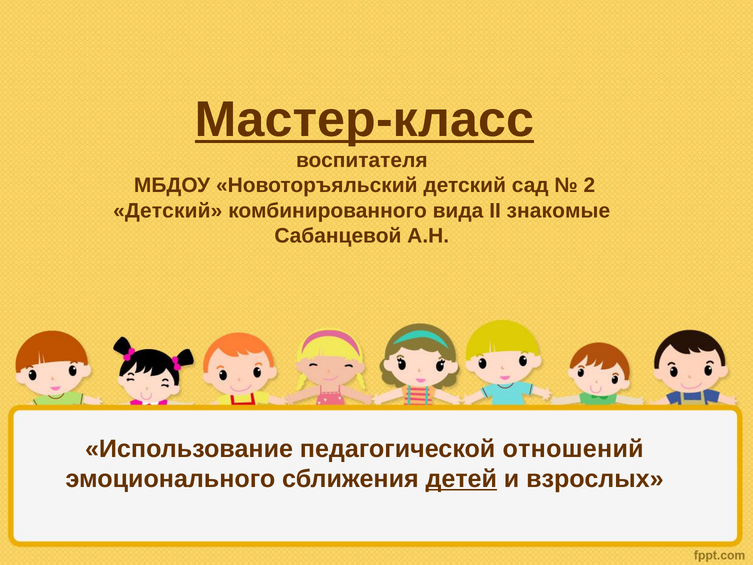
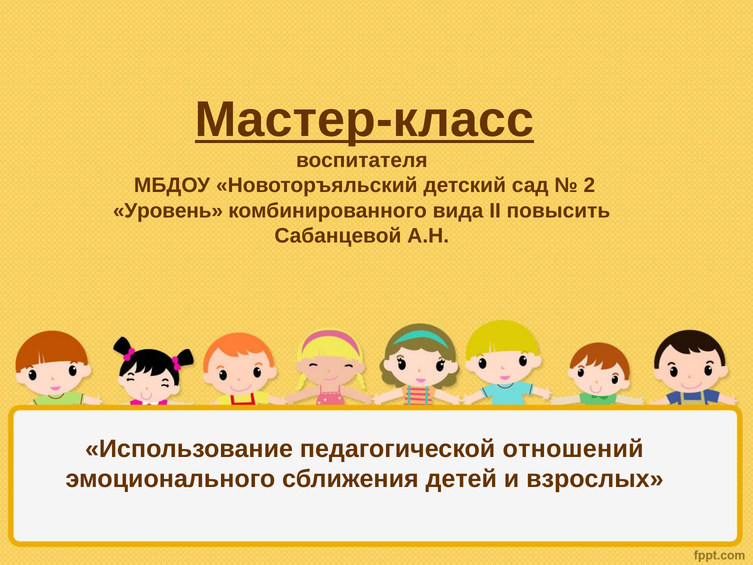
Детский at (168, 211): Детский -> Уровень
знакомые: знакомые -> повысить
детей underline: present -> none
